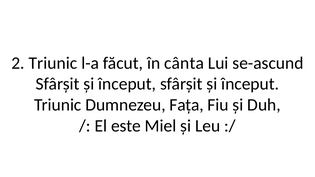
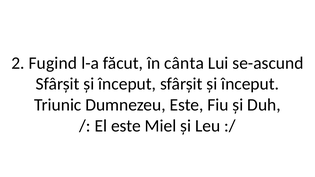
2 Triunic: Triunic -> Fugind
Dumnezeu Fața: Fața -> Este
